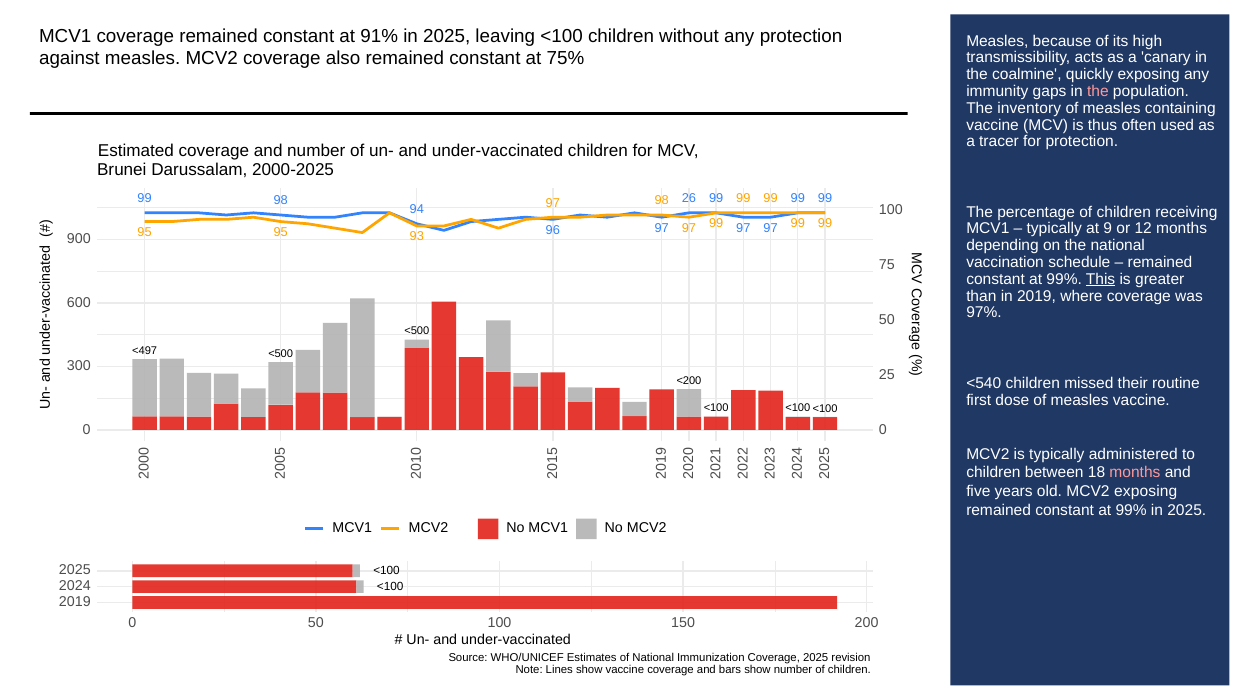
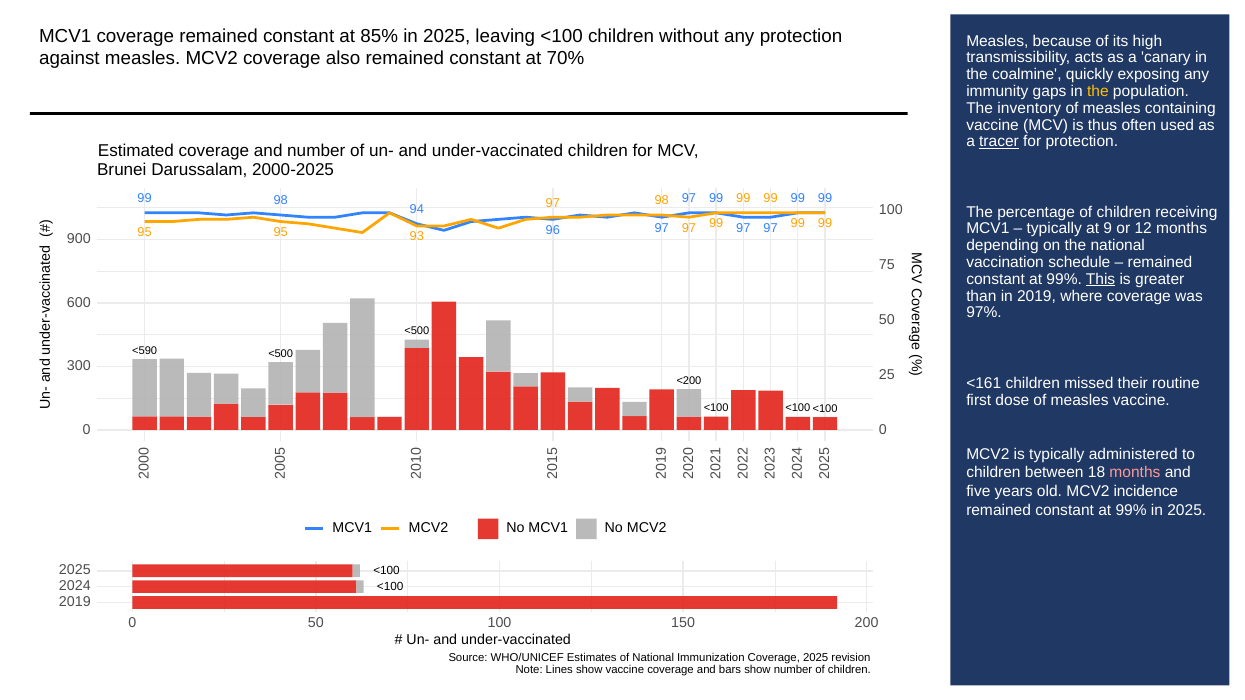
91%: 91% -> 85%
75%: 75% -> 70%
the at (1098, 91) colour: pink -> yellow
tracer underline: none -> present
98 26: 26 -> 97
<497: <497 -> <590
<540: <540 -> <161
MCV2 exposing: exposing -> incidence
